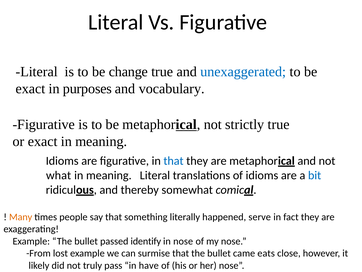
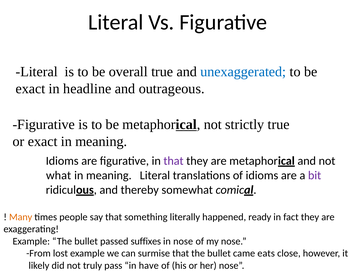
change: change -> overall
purposes: purposes -> headline
vocabulary: vocabulary -> outrageous
that at (174, 161) colour: blue -> purple
bit colour: blue -> purple
serve: serve -> ready
identify: identify -> suffixes
